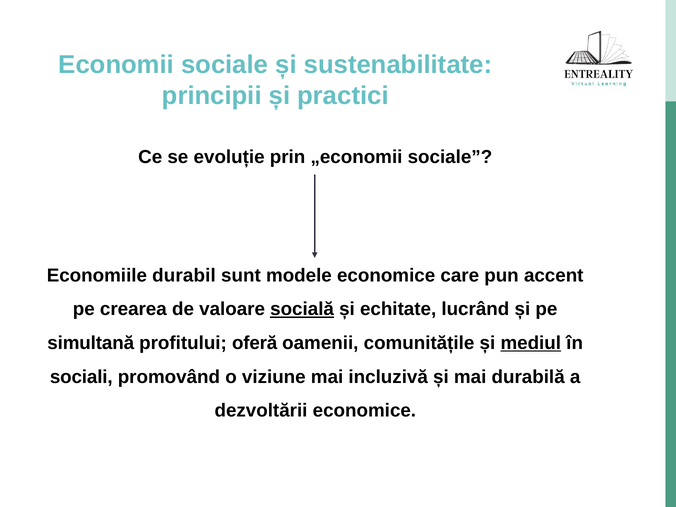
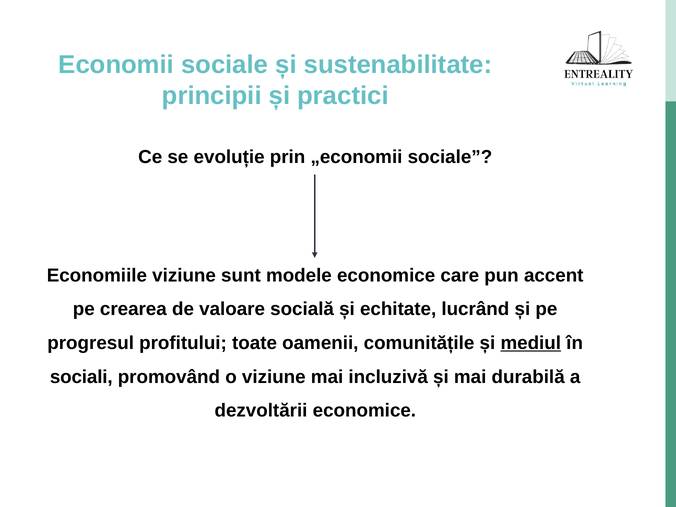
Economiile durabil: durabil -> viziune
socială underline: present -> none
simultană: simultană -> progresul
oferă: oferă -> toate
